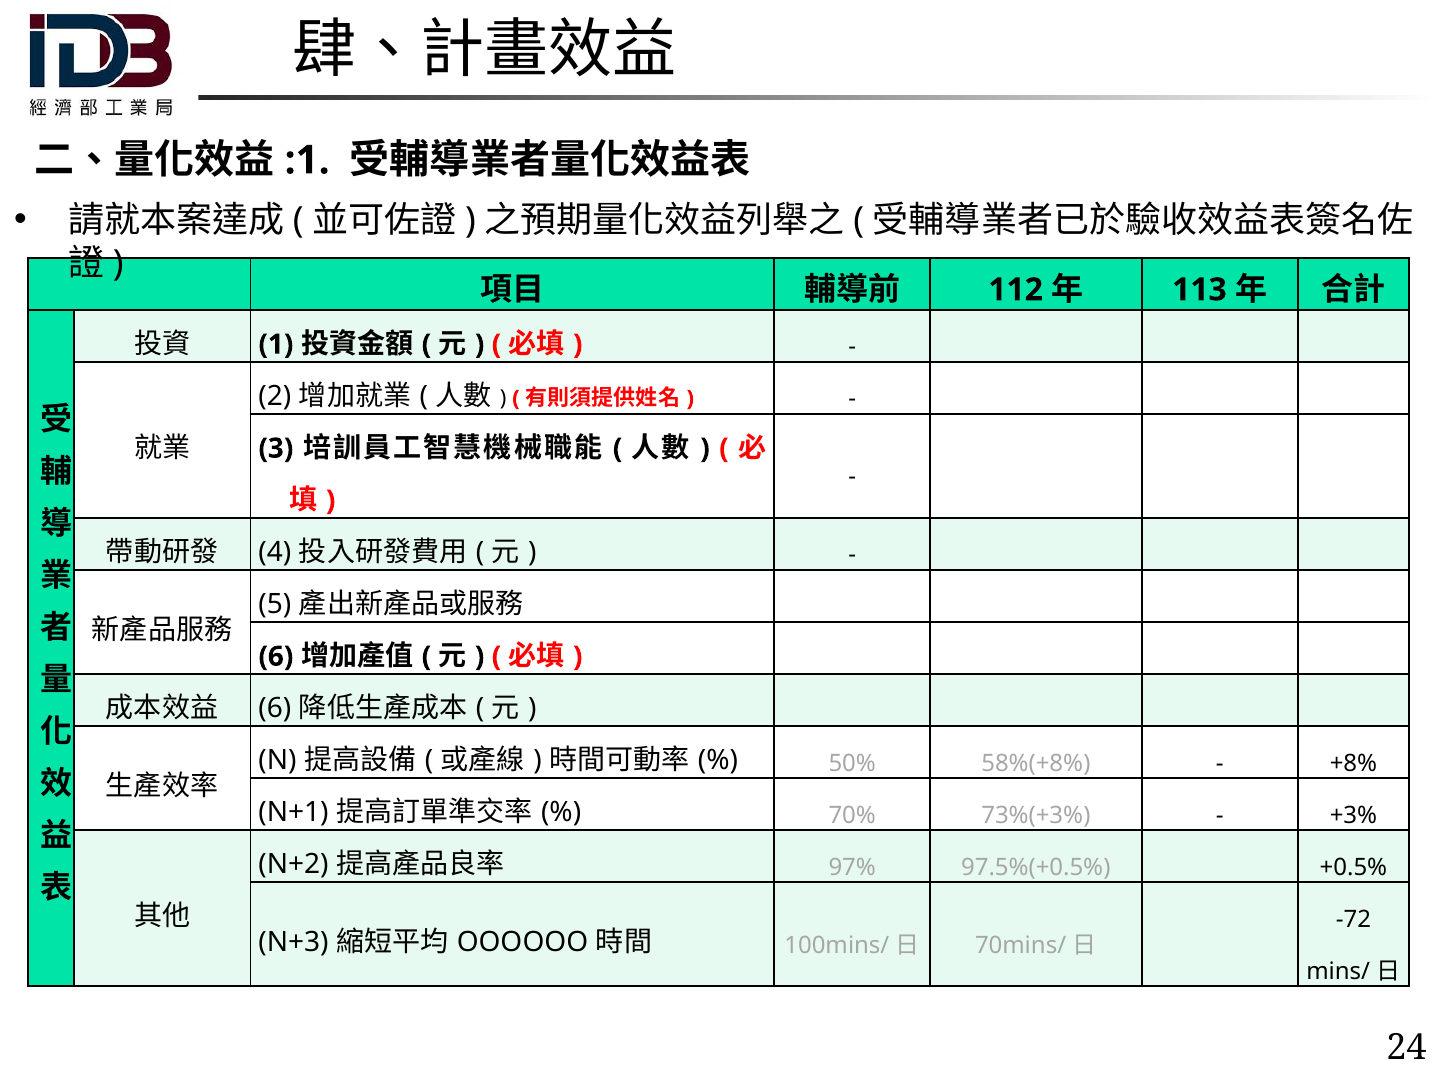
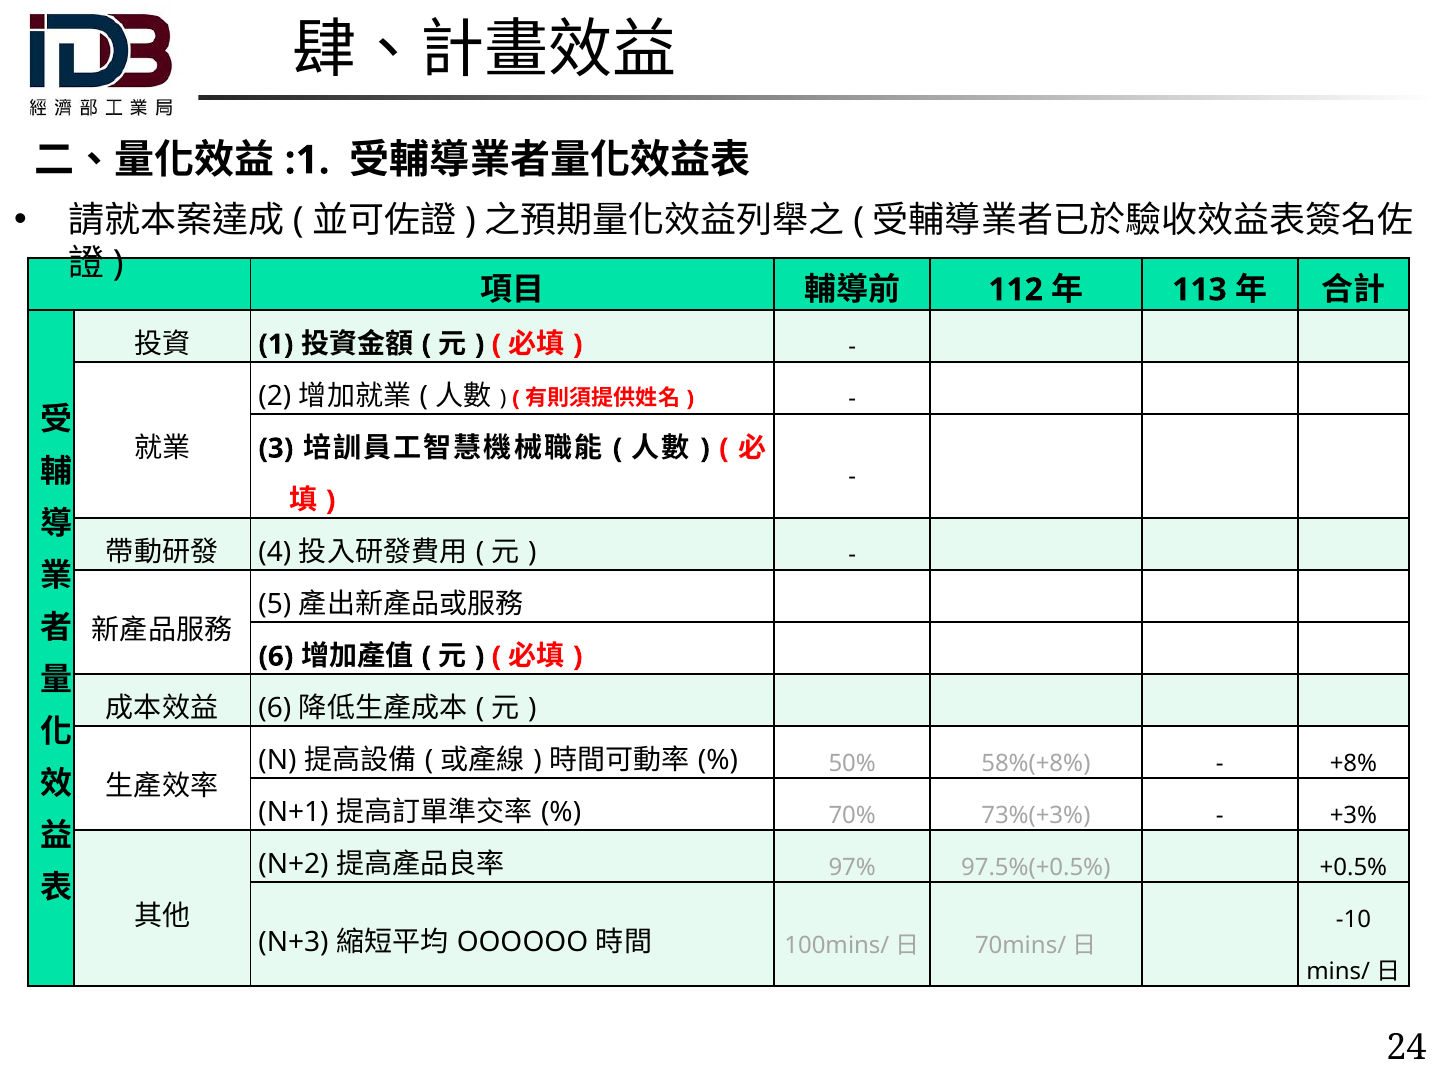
-72: -72 -> -10
